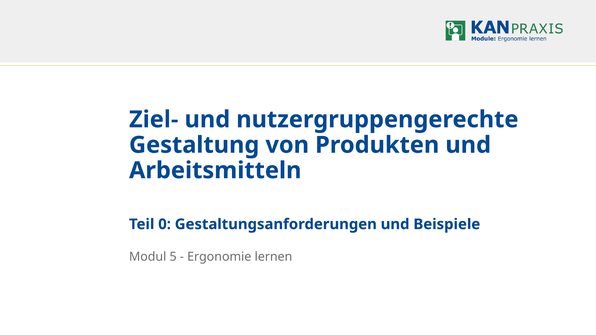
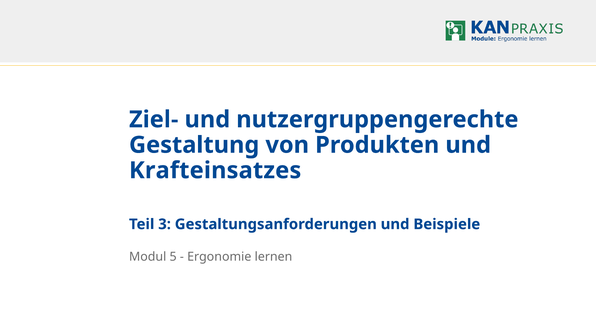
Arbeitsmitteln: Arbeitsmitteln -> Krafteinsatzes
0: 0 -> 3
